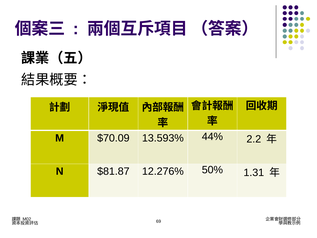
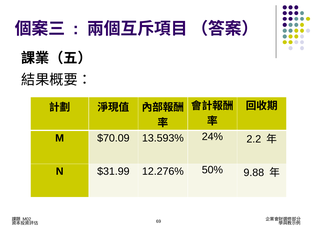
44%: 44% -> 24%
$81.87: $81.87 -> $31.99
1.31: 1.31 -> 9.88
